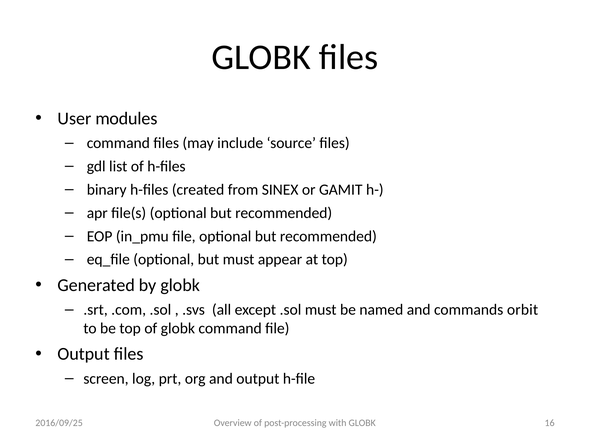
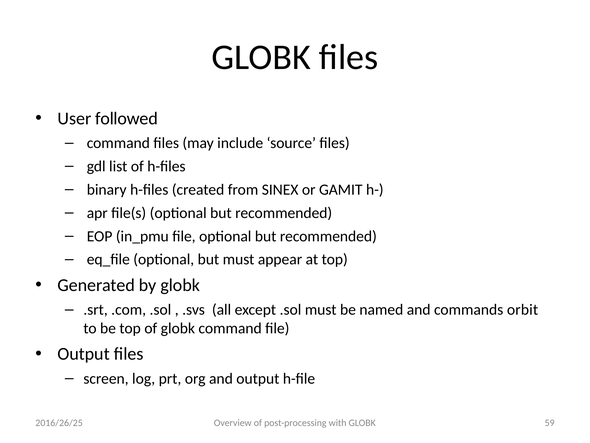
modules: modules -> followed
16: 16 -> 59
2016/09/25: 2016/09/25 -> 2016/26/25
